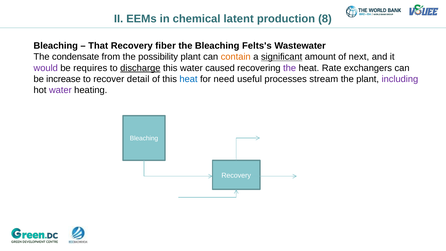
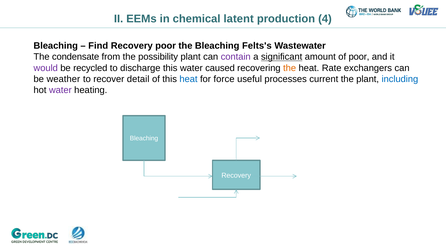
8: 8 -> 4
That: That -> Find
Recovery fiber: fiber -> poor
contain colour: orange -> purple
of next: next -> poor
requires: requires -> recycled
discharge underline: present -> none
the at (290, 68) colour: purple -> orange
increase: increase -> weather
need: need -> force
stream: stream -> current
including colour: purple -> blue
